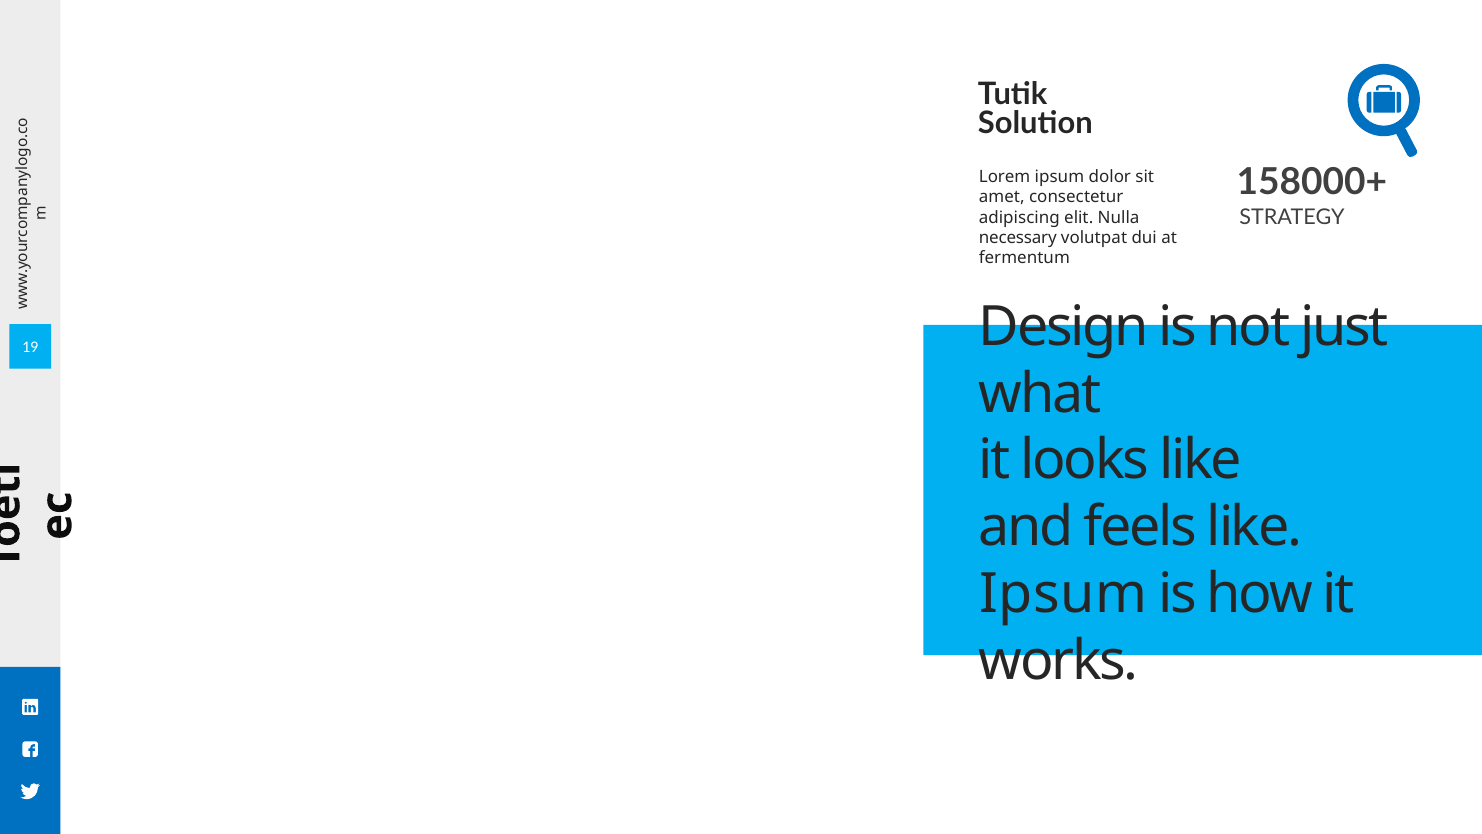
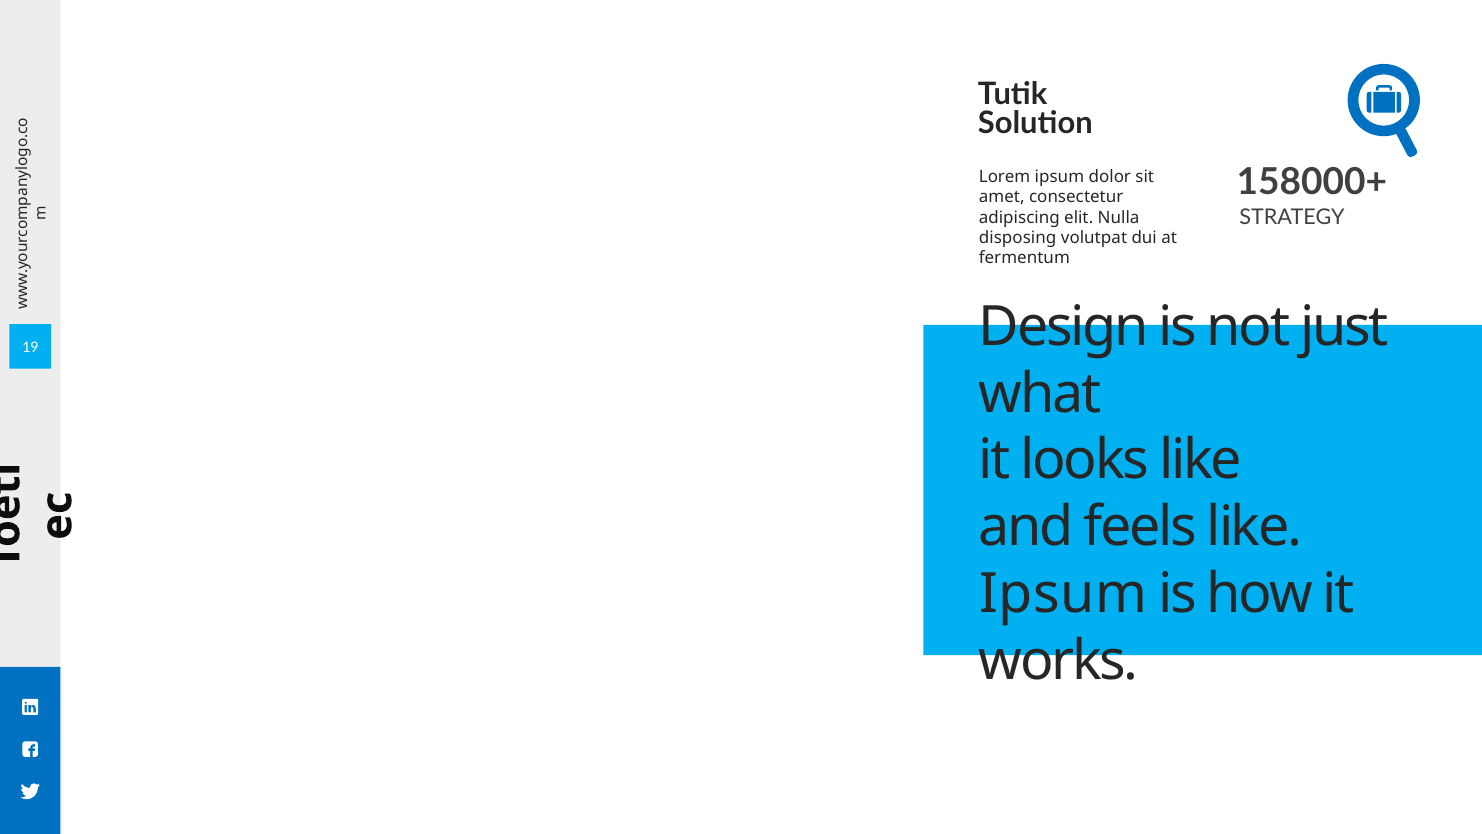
necessary: necessary -> disposing
